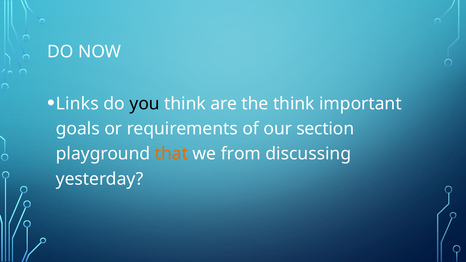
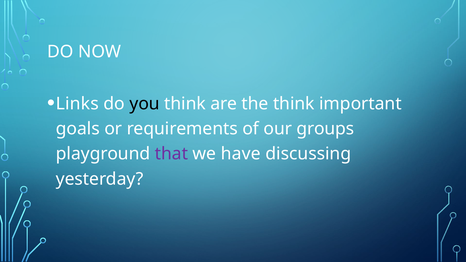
section: section -> groups
that colour: orange -> purple
from: from -> have
